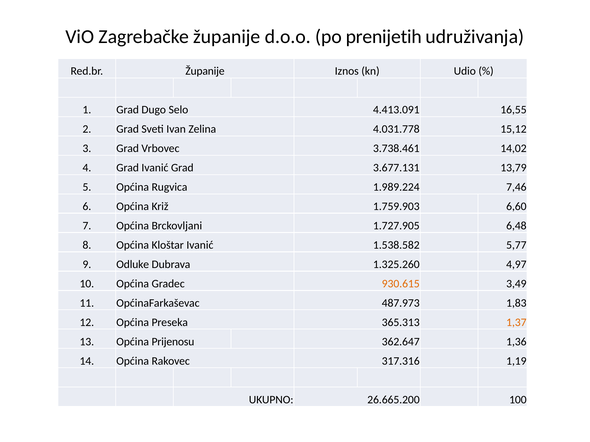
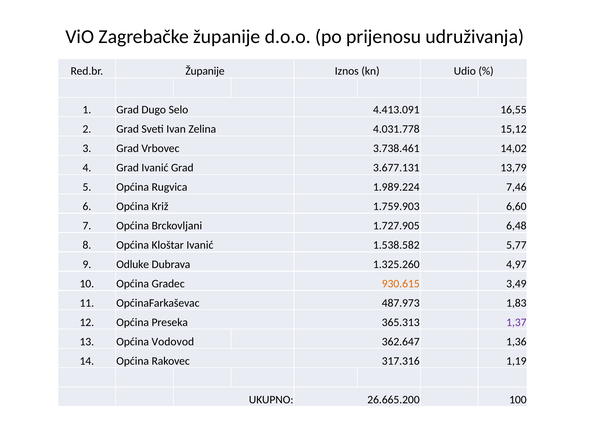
prenijetih: prenijetih -> prijenosu
1,37 colour: orange -> purple
Prijenosu: Prijenosu -> Vodovod
